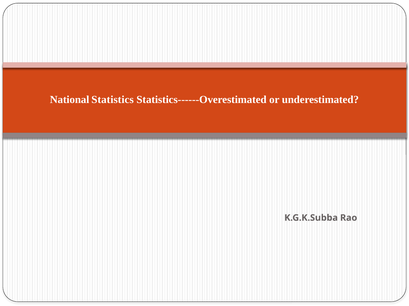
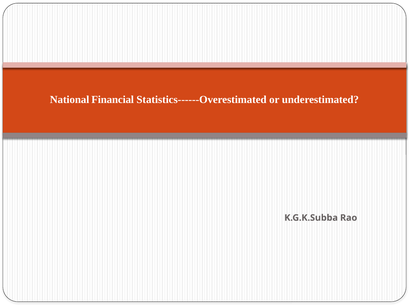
Statistics: Statistics -> Financial
